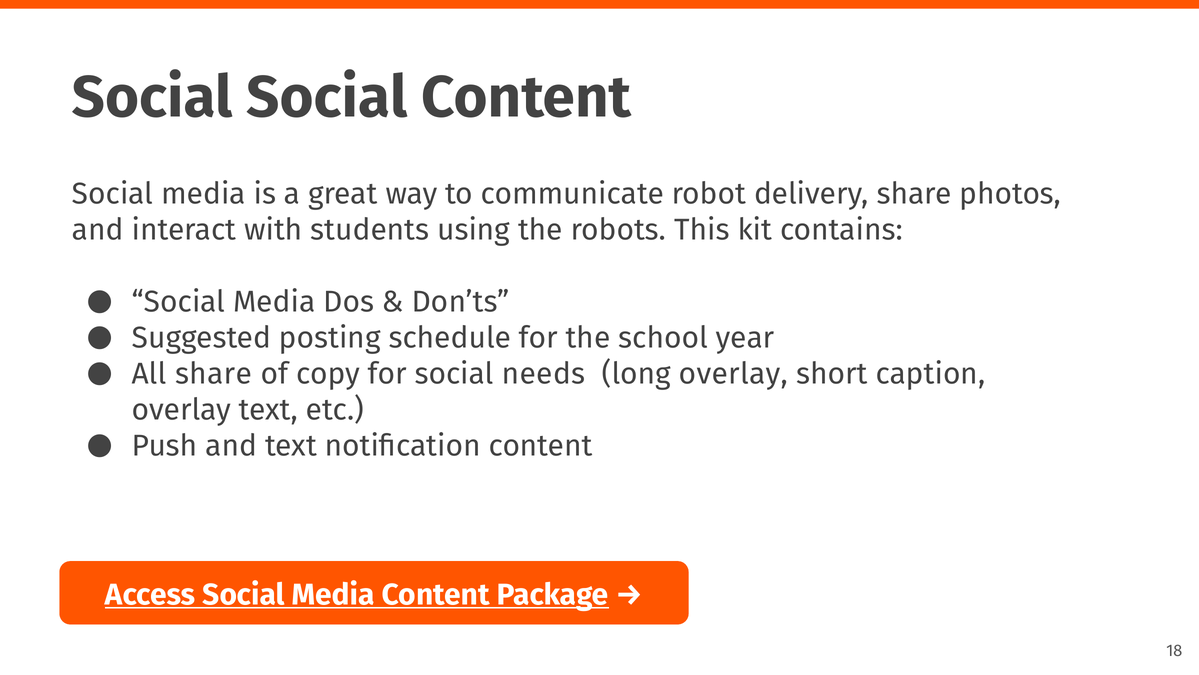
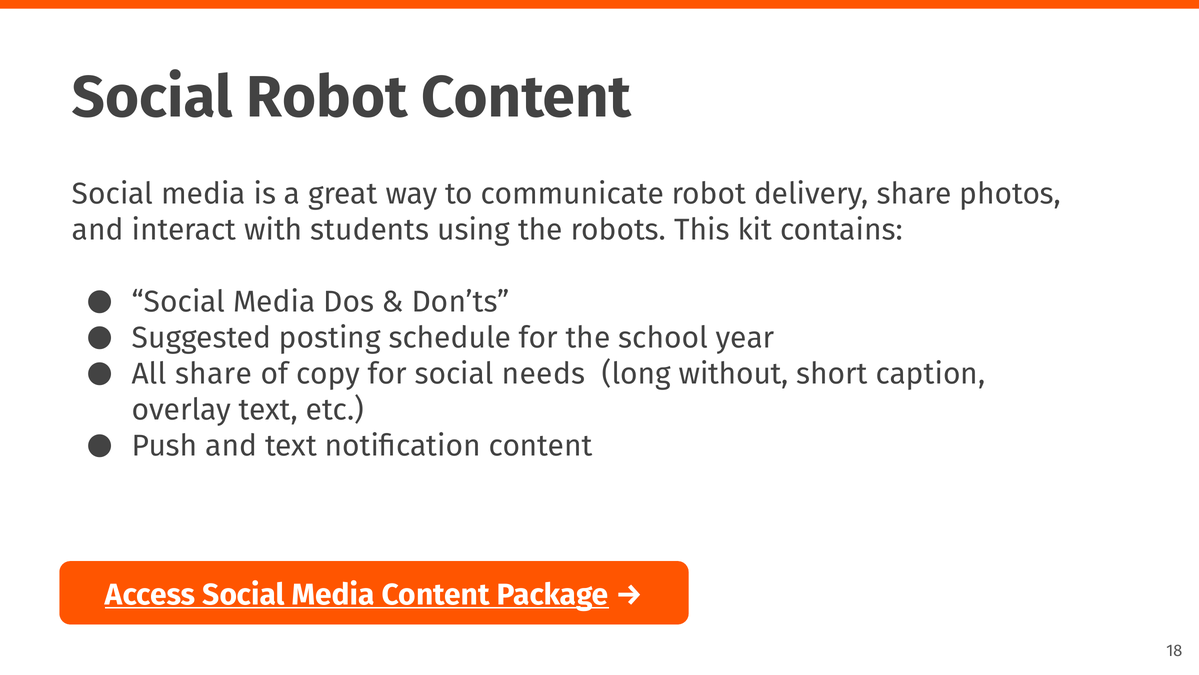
Social Social: Social -> Robot
long overlay: overlay -> without
